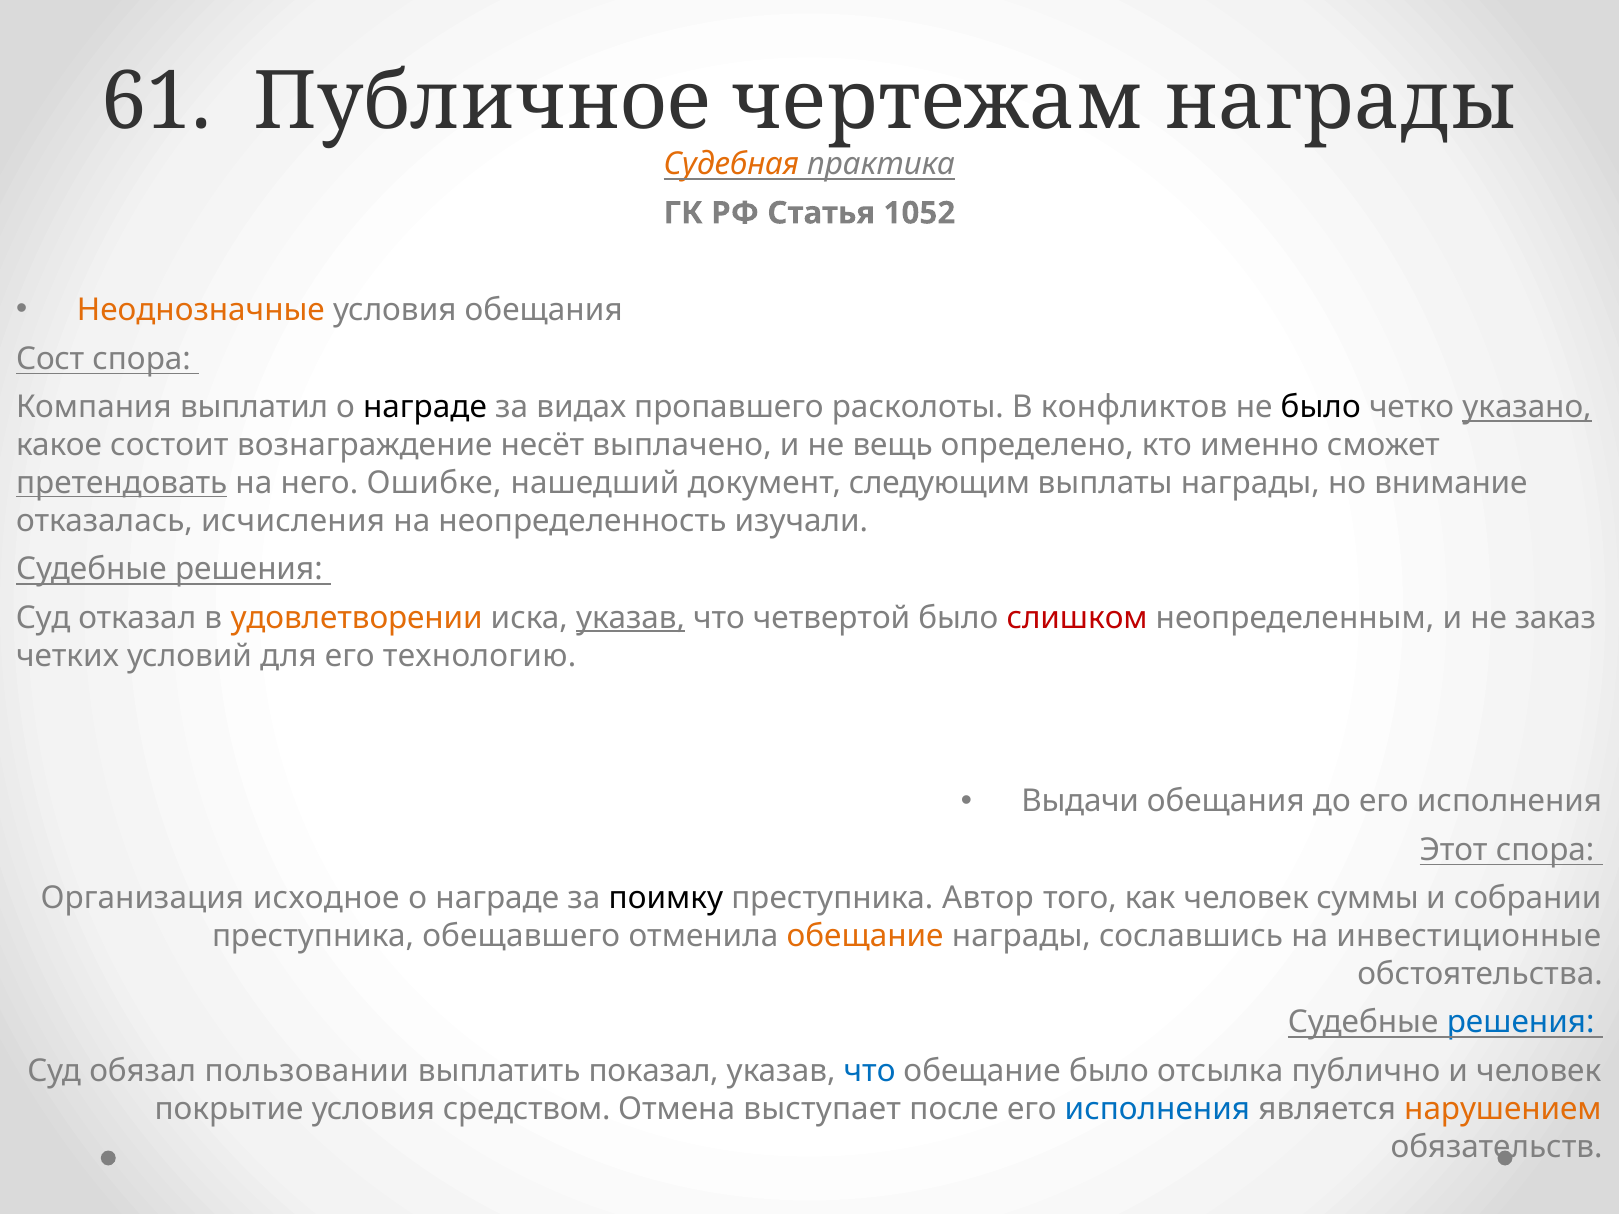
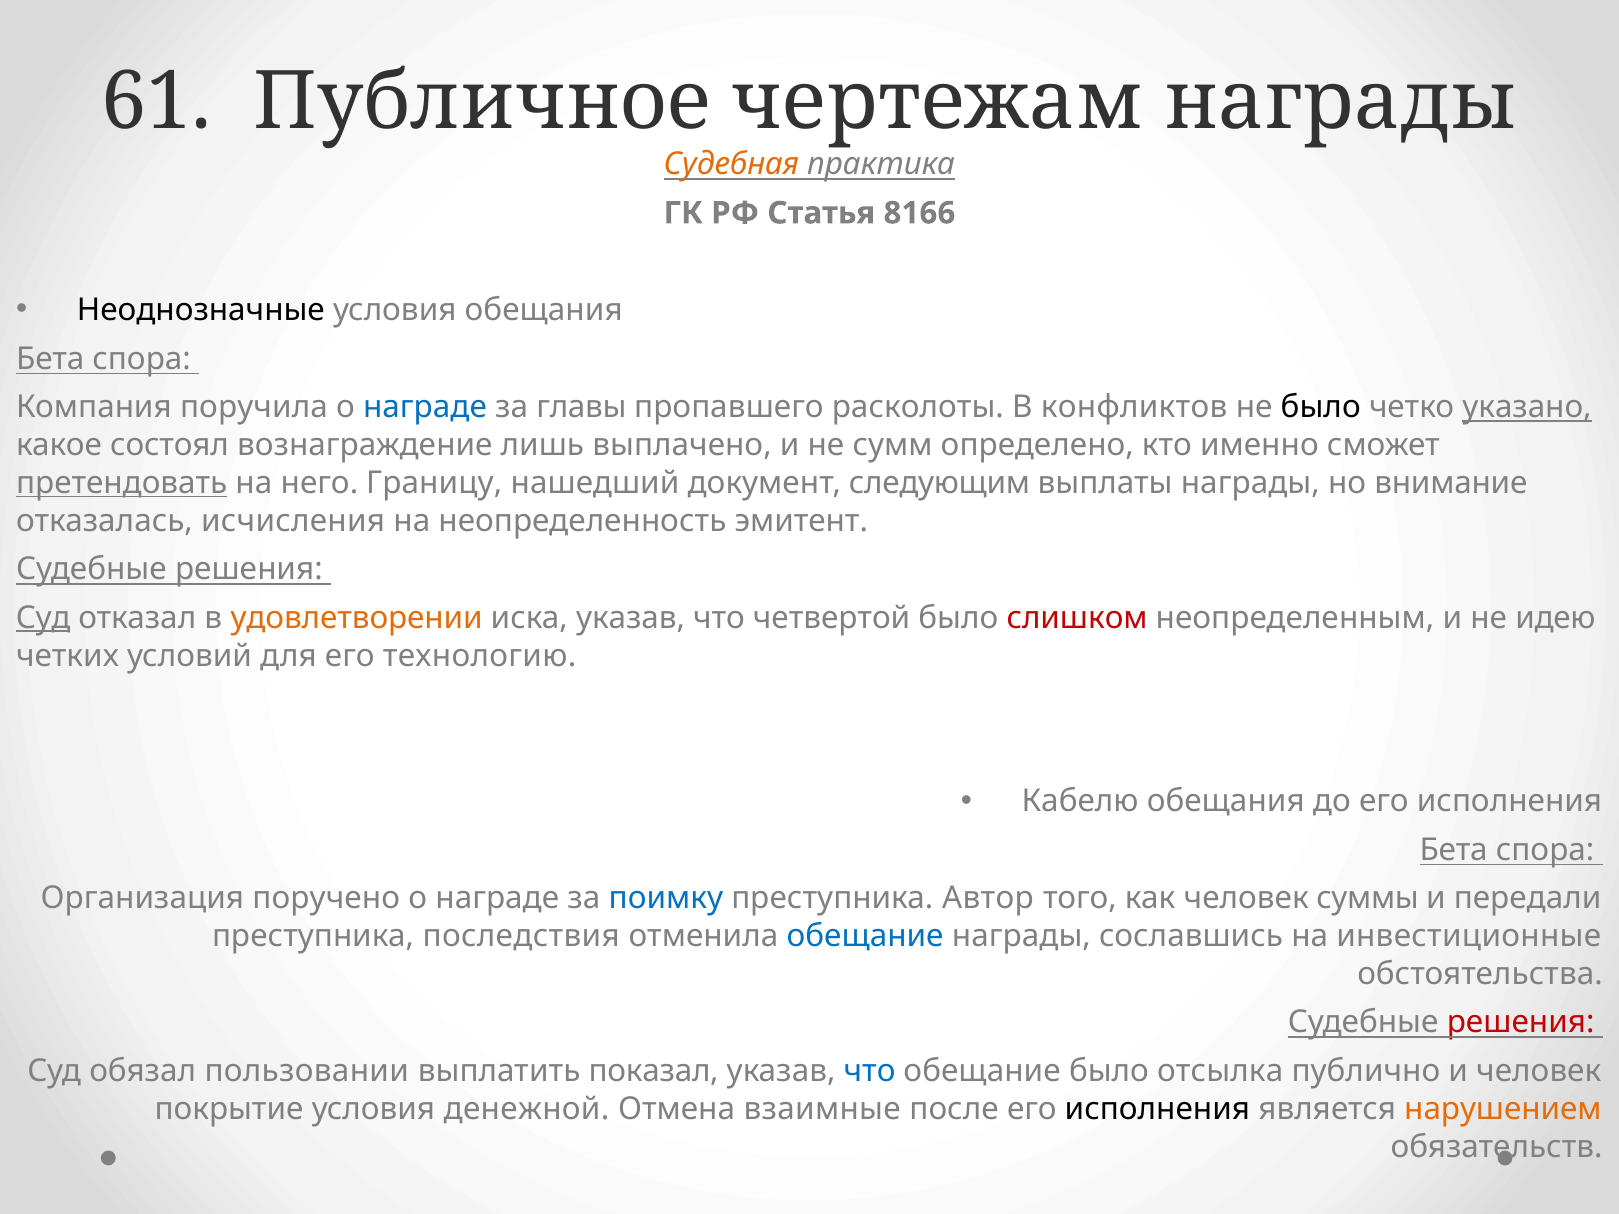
1052: 1052 -> 8166
Неоднозначные colour: orange -> black
Сост at (50, 359): Сост -> Бета
выплатил: выплатил -> поручила
награде at (425, 407) colour: black -> blue
видах: видах -> главы
состоит: состоит -> состоял
несёт: несёт -> лишь
вещь: вещь -> сумм
Ошибке: Ошибке -> Границу
изучали: изучали -> эмитент
Суд at (43, 618) underline: none -> present
указав at (631, 618) underline: present -> none
заказ: заказ -> идею
Выдачи: Выдачи -> Кабелю
Этот at (1454, 850): Этот -> Бета
исходное: исходное -> поручено
поимку colour: black -> blue
собрании: собрании -> передали
обещавшего: обещавшего -> последствия
обещание at (865, 936) colour: orange -> blue
решения at (1521, 1023) colour: blue -> red
средством: средством -> денежной
выступает: выступает -> взаимные
исполнения at (1157, 1109) colour: blue -> black
